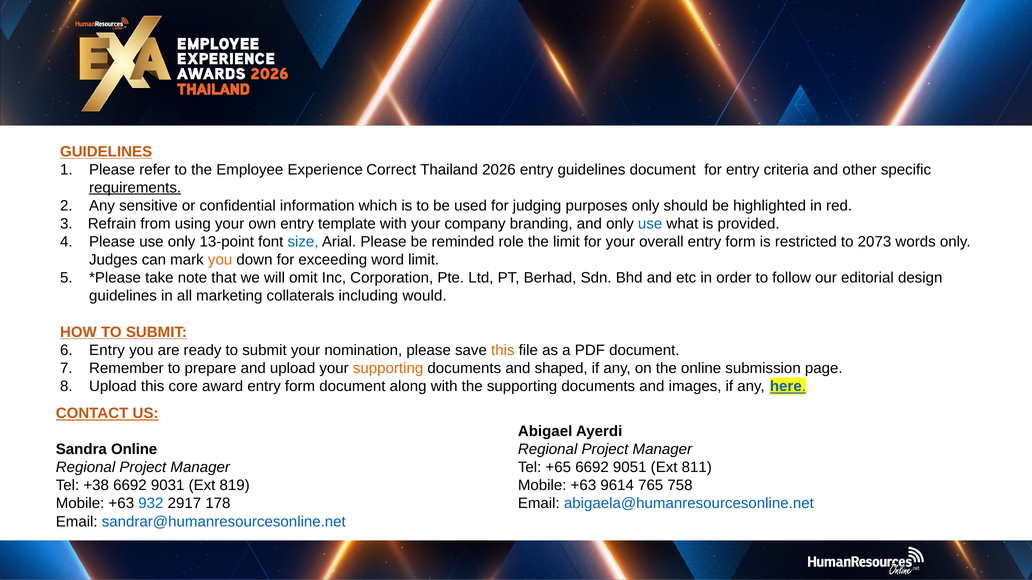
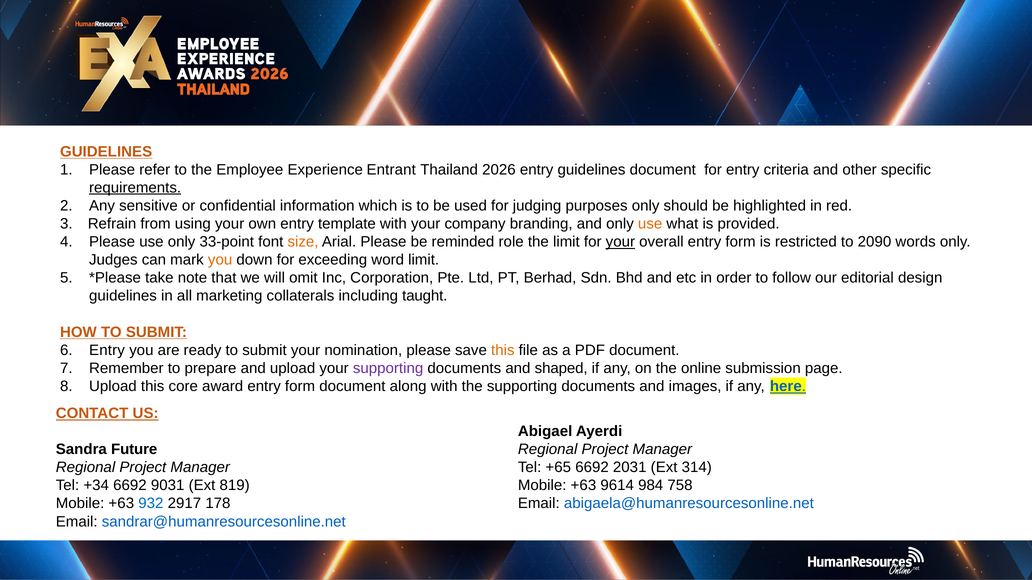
Correct: Correct -> Entrant
use at (650, 224) colour: blue -> orange
13-point: 13-point -> 33-point
size colour: blue -> orange
your at (620, 242) underline: none -> present
2073: 2073 -> 2090
would: would -> taught
supporting at (388, 369) colour: orange -> purple
Sandra Online: Online -> Future
9051: 9051 -> 2031
811: 811 -> 314
+38: +38 -> +34
765: 765 -> 984
